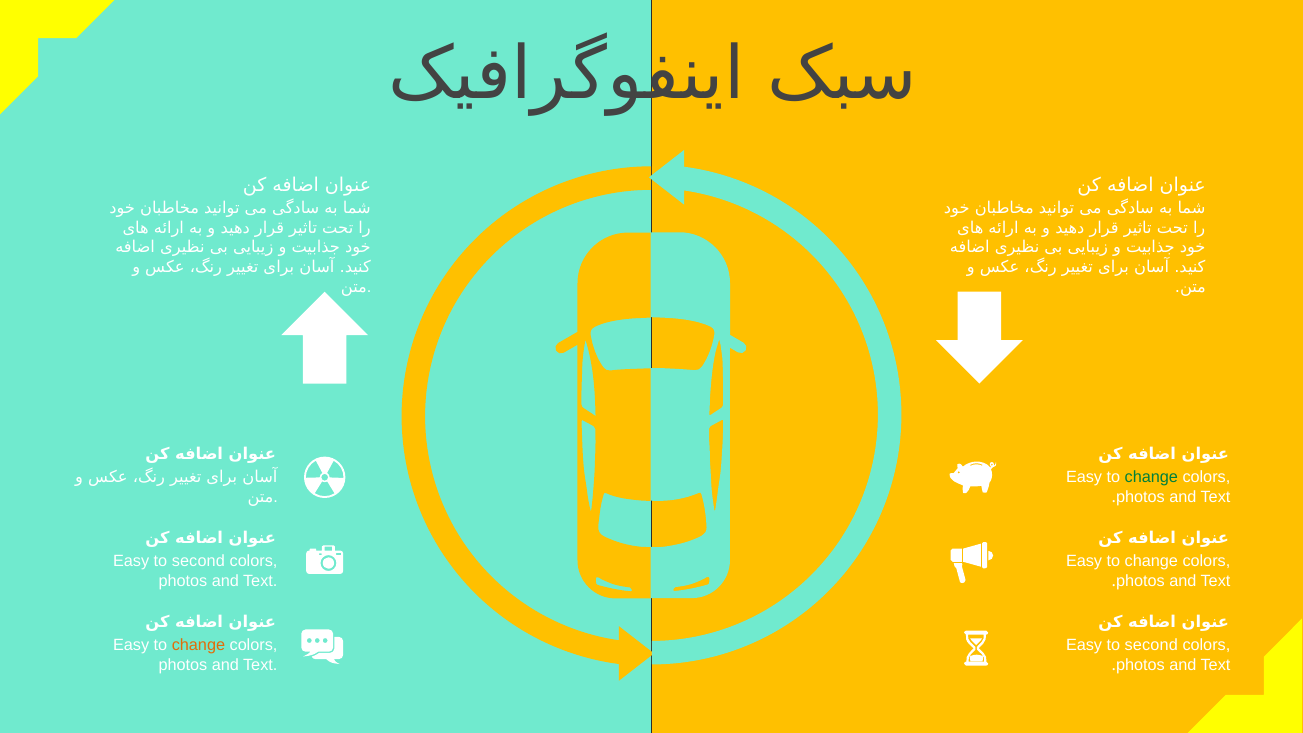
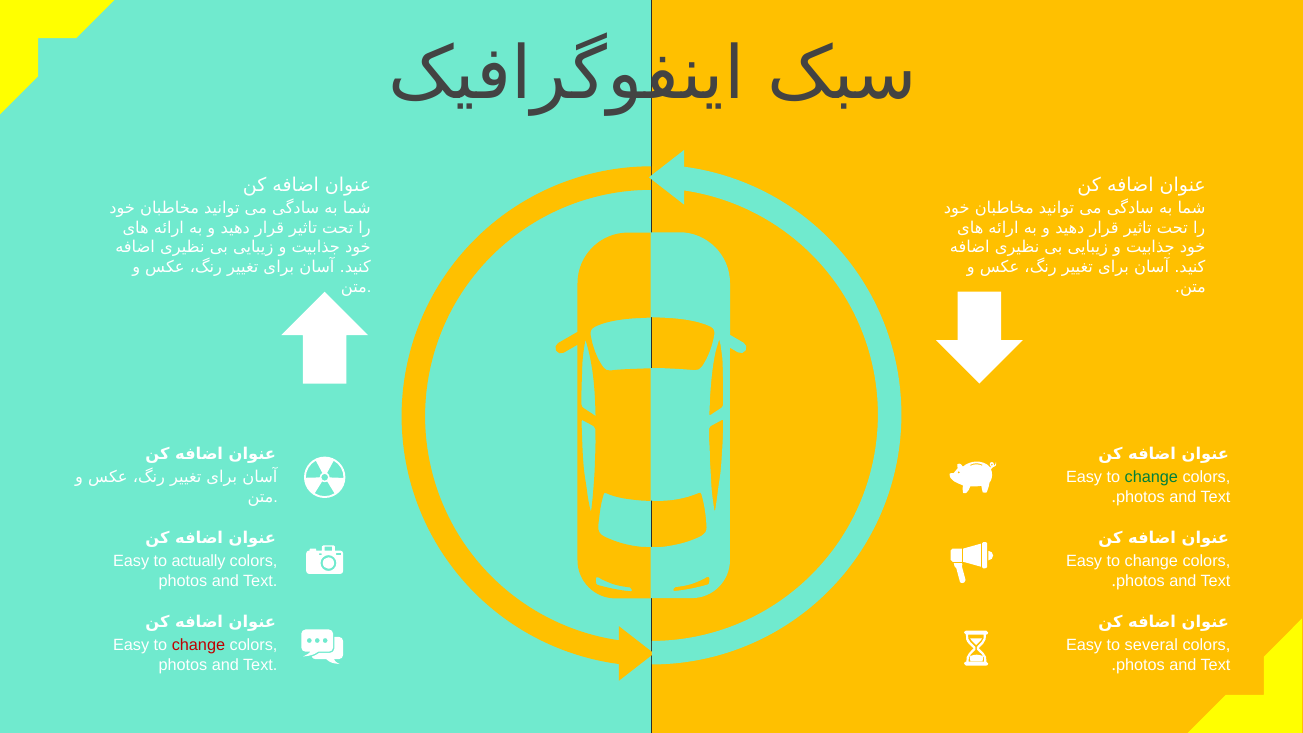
second at (198, 561): second -> actually
change at (198, 645) colour: orange -> red
second at (1151, 645): second -> several
